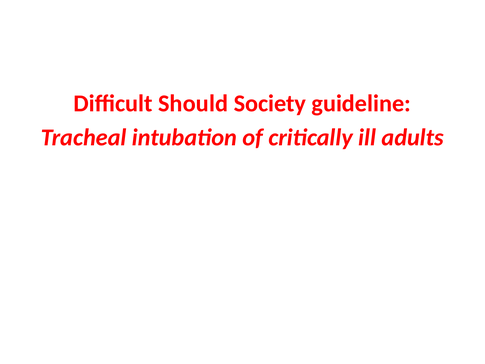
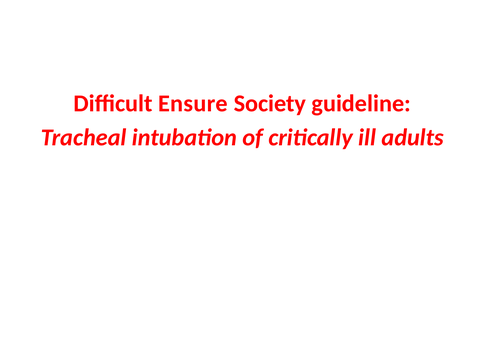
Should: Should -> Ensure
